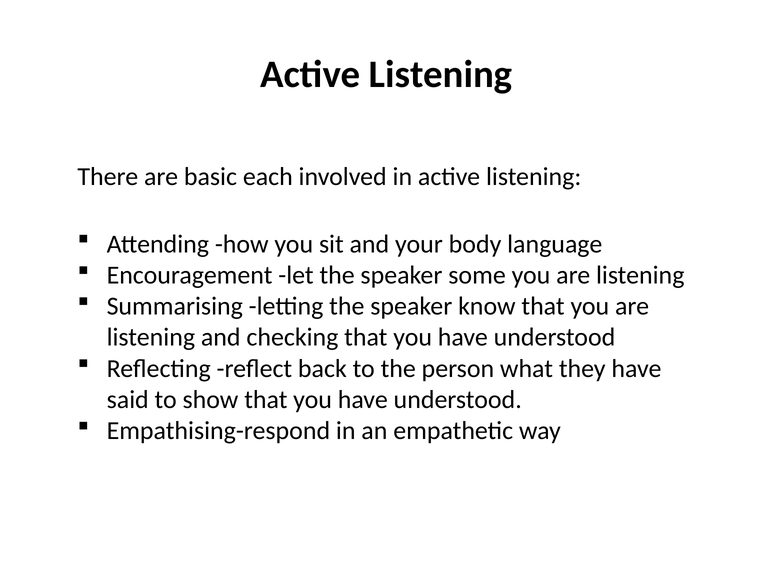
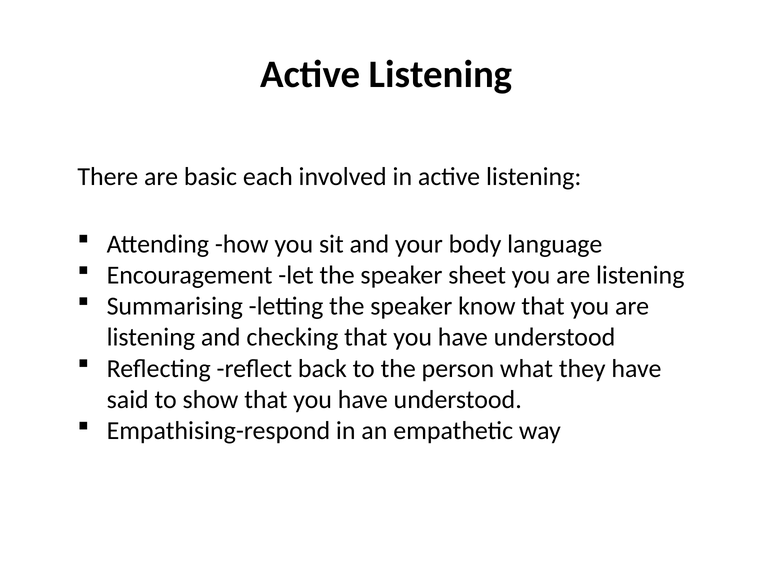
some: some -> sheet
